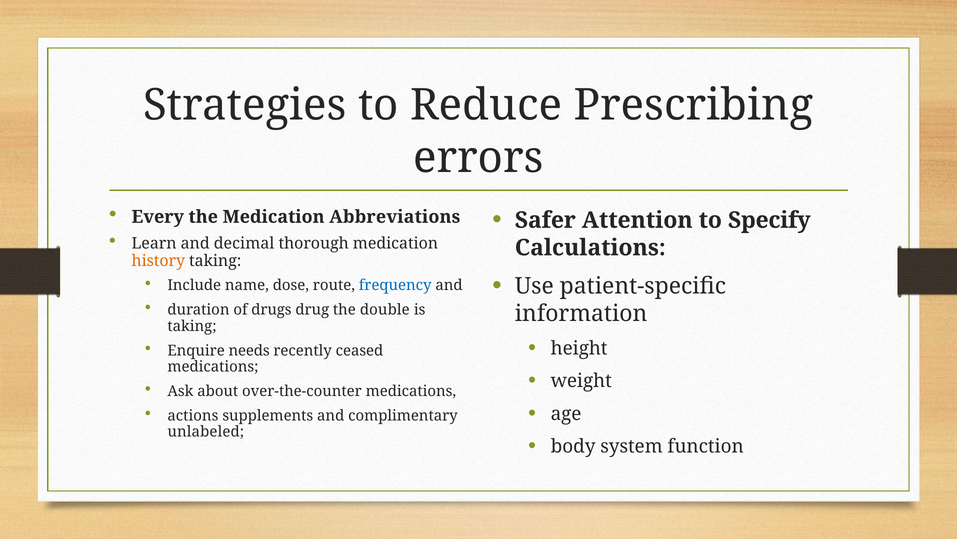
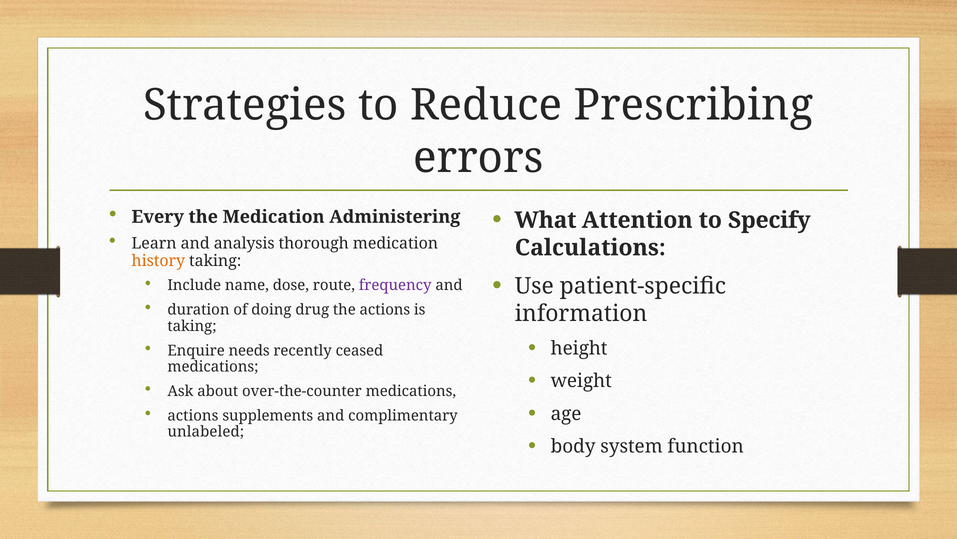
Abbreviations: Abbreviations -> Administering
Safer: Safer -> What
decimal: decimal -> analysis
frequency colour: blue -> purple
drugs: drugs -> doing
the double: double -> actions
